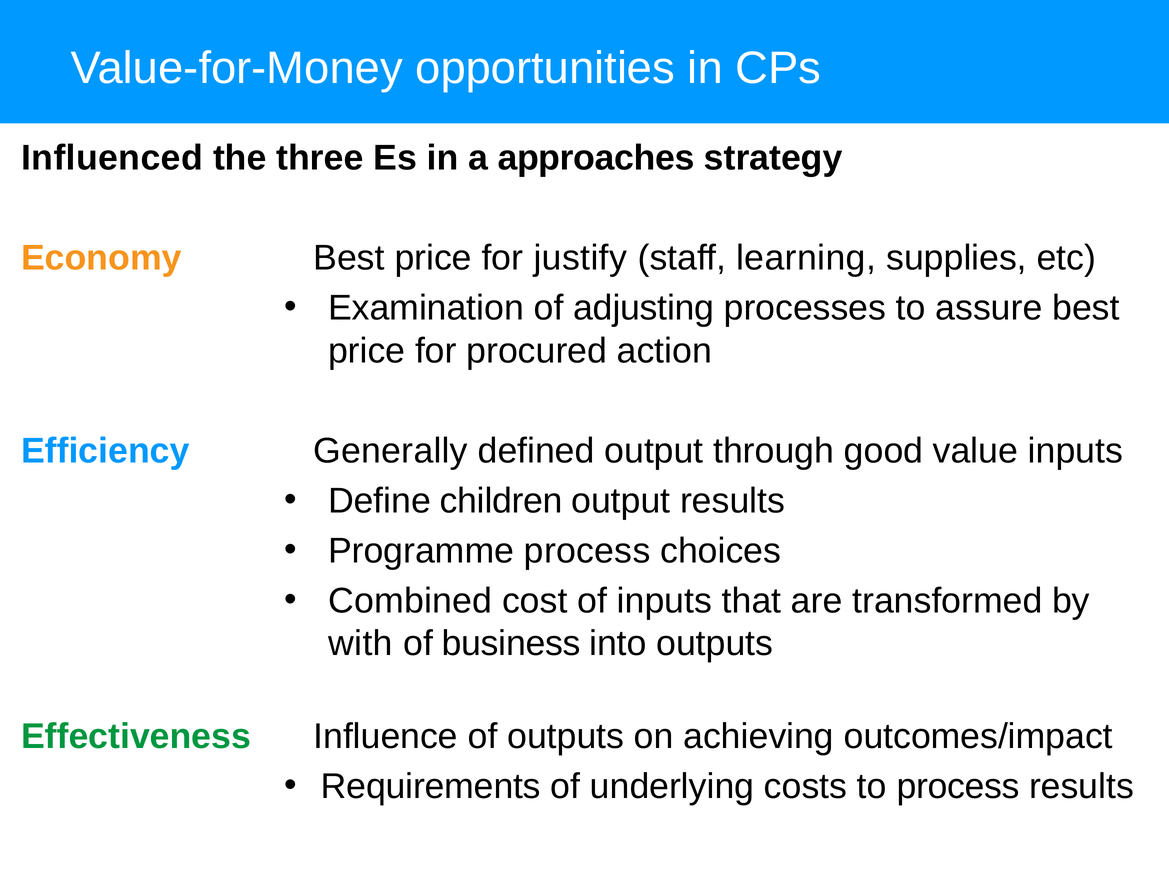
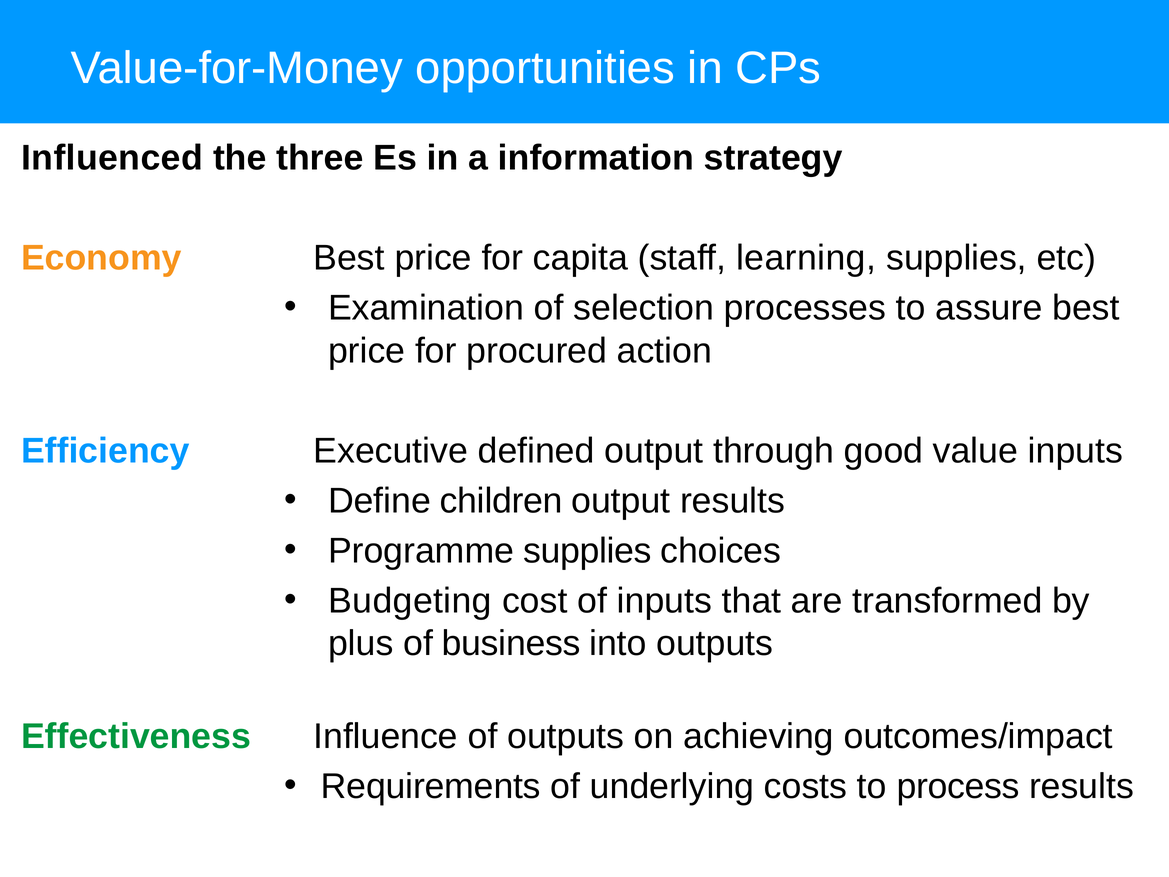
approaches: approaches -> information
justify: justify -> capita
adjusting: adjusting -> selection
Generally: Generally -> Executive
Programme process: process -> supplies
Combined: Combined -> Budgeting
with: with -> plus
